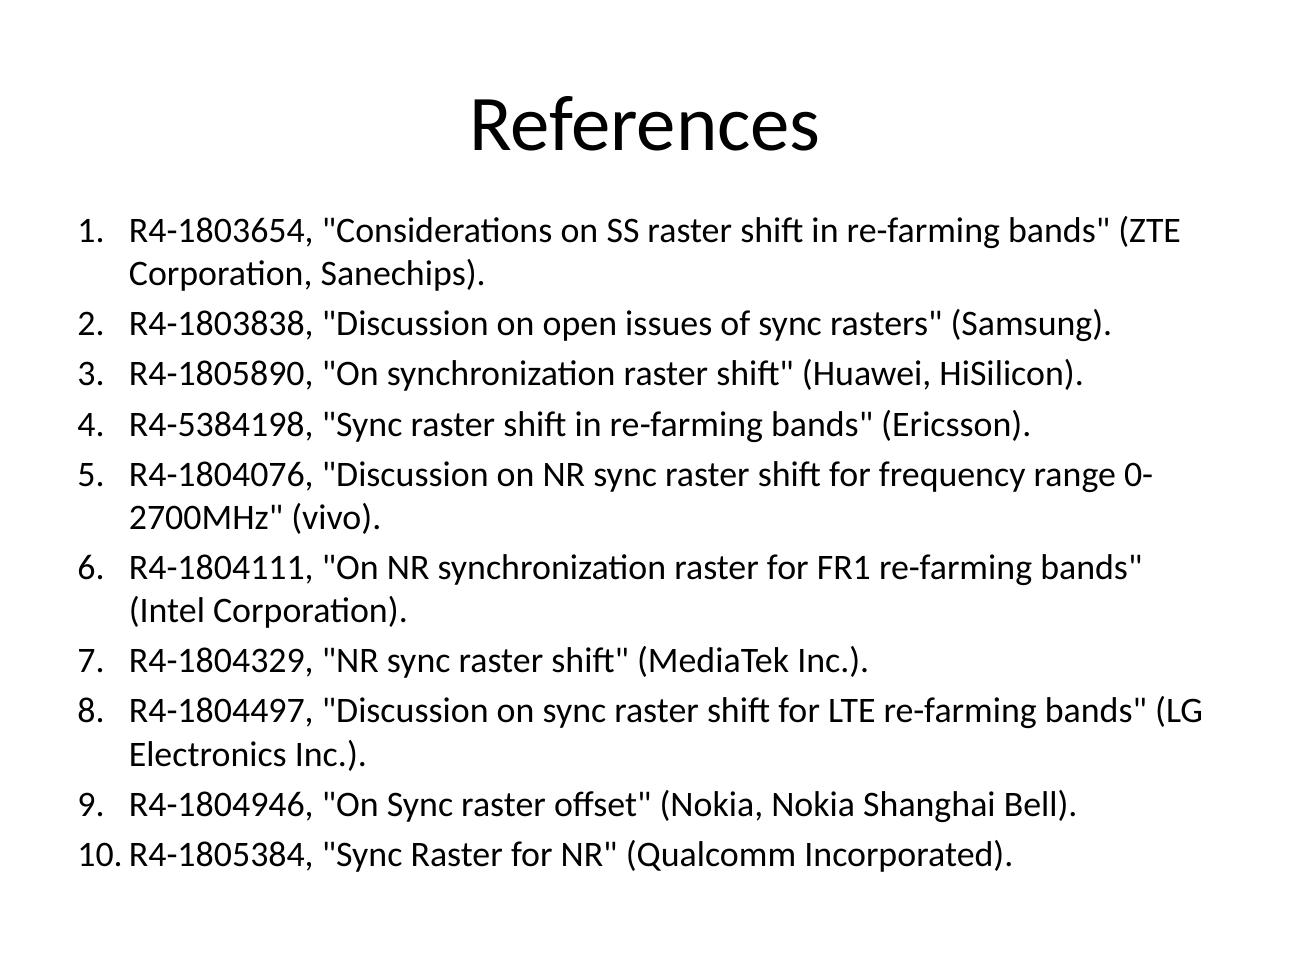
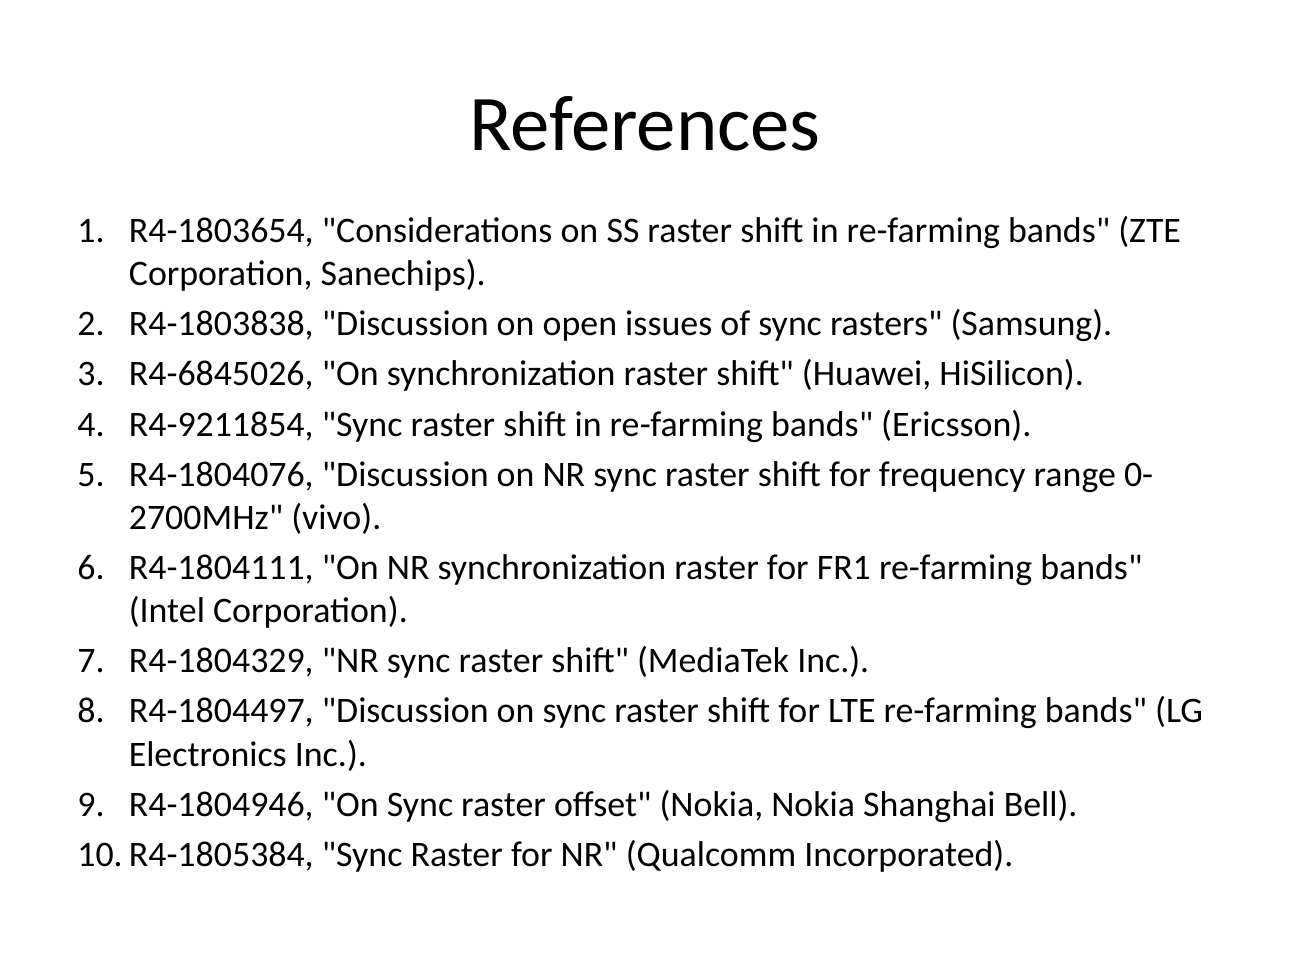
R4-1805890: R4-1805890 -> R4-6845026
R4-5384198: R4-5384198 -> R4-9211854
